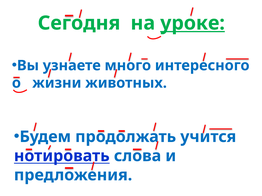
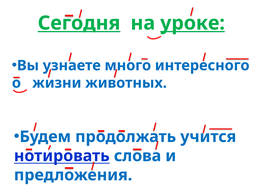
Сегодня underline: none -> present
